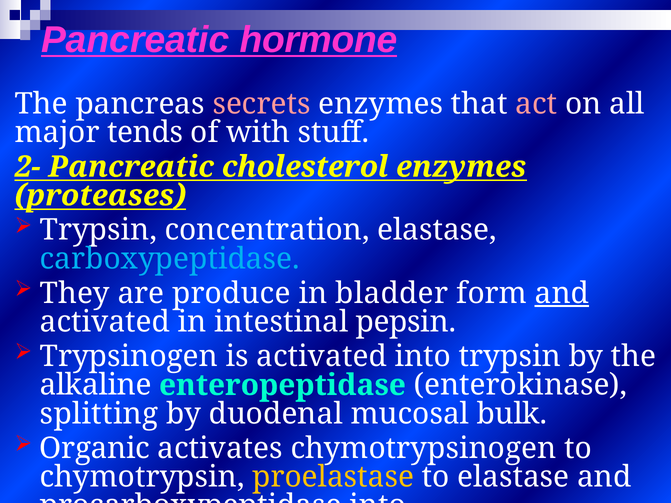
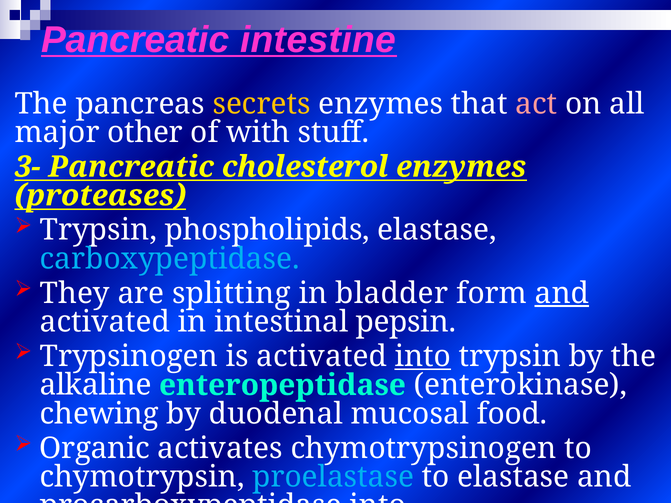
hormone: hormone -> intestine
secrets colour: pink -> yellow
tends: tends -> other
2-: 2- -> 3-
concentration: concentration -> phospholipids
produce: produce -> splitting
into at (423, 357) underline: none -> present
splitting: splitting -> chewing
bulk: bulk -> food
proelastase colour: yellow -> light blue
